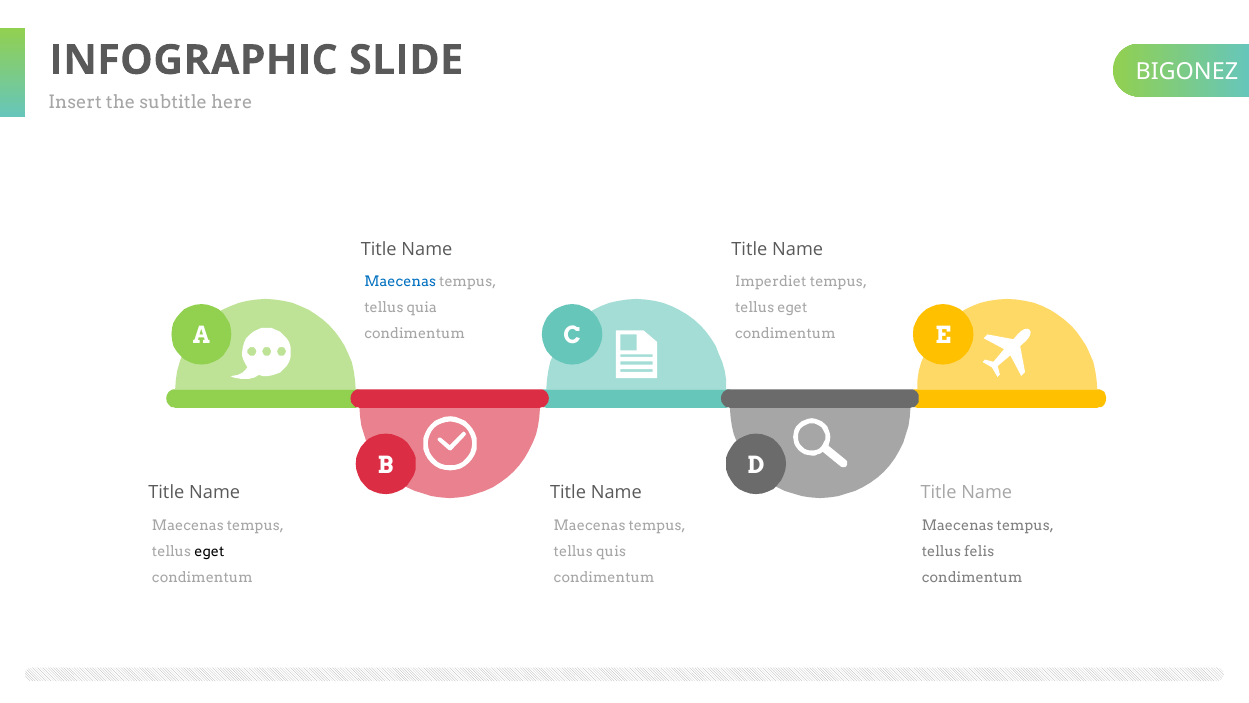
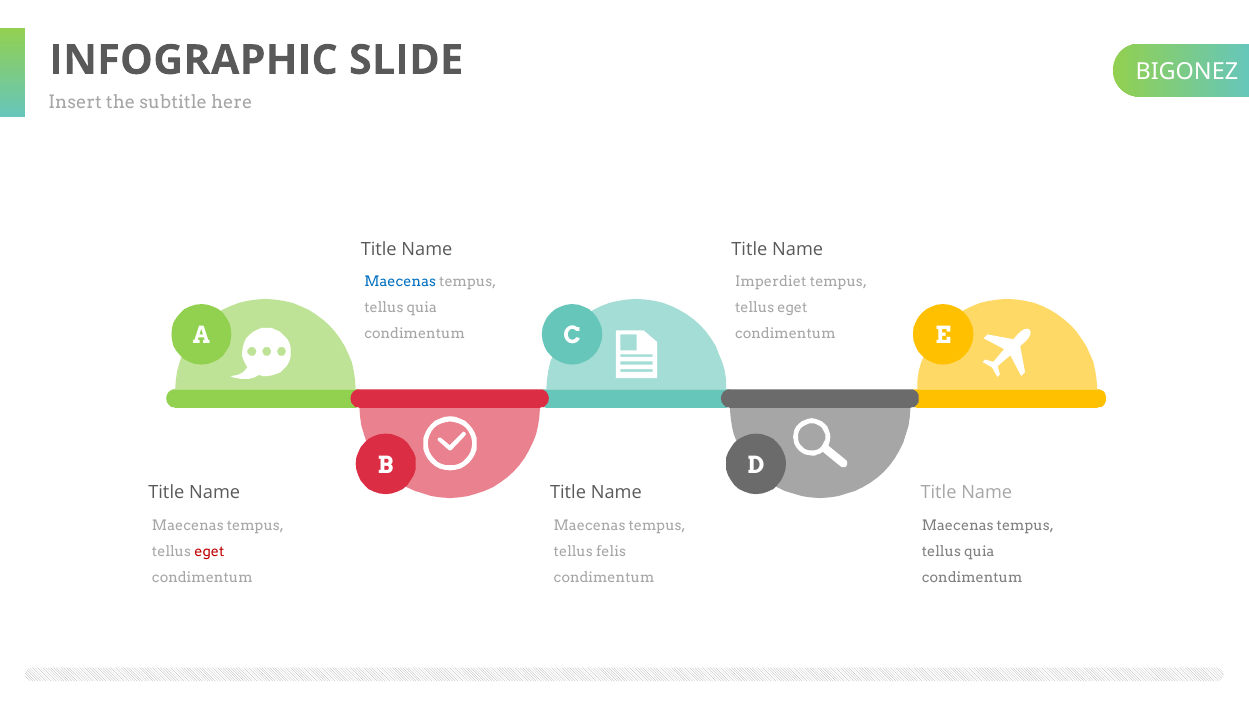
eget at (209, 552) colour: black -> red
quis: quis -> felis
felis at (979, 552): felis -> quia
